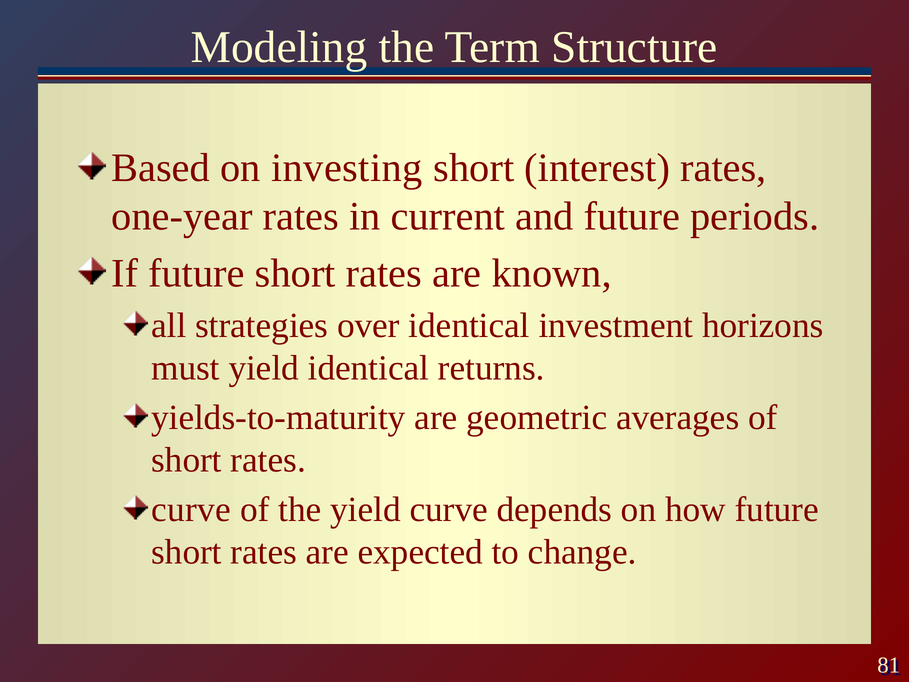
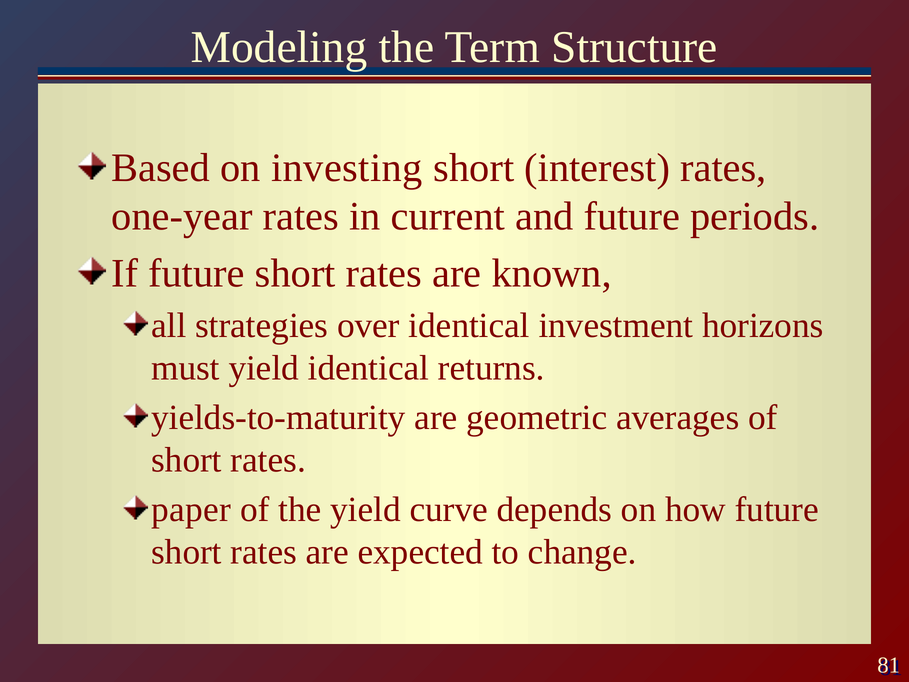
curve at (191, 509): curve -> paper
